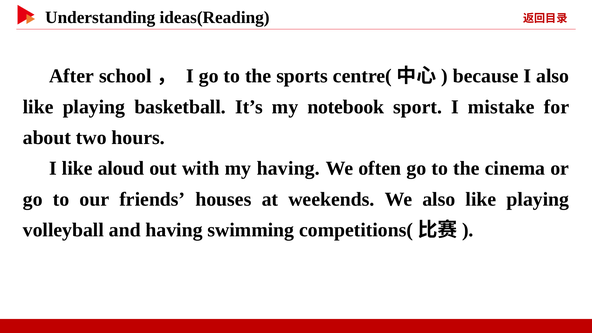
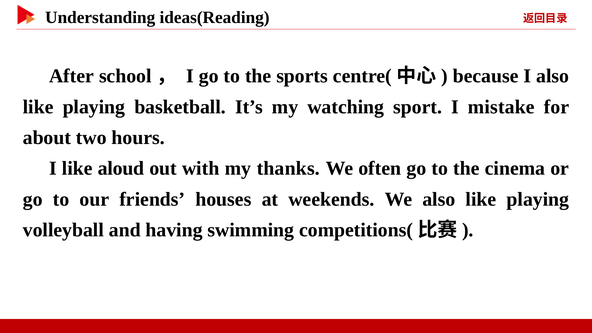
notebook: notebook -> watching
my having: having -> thanks
